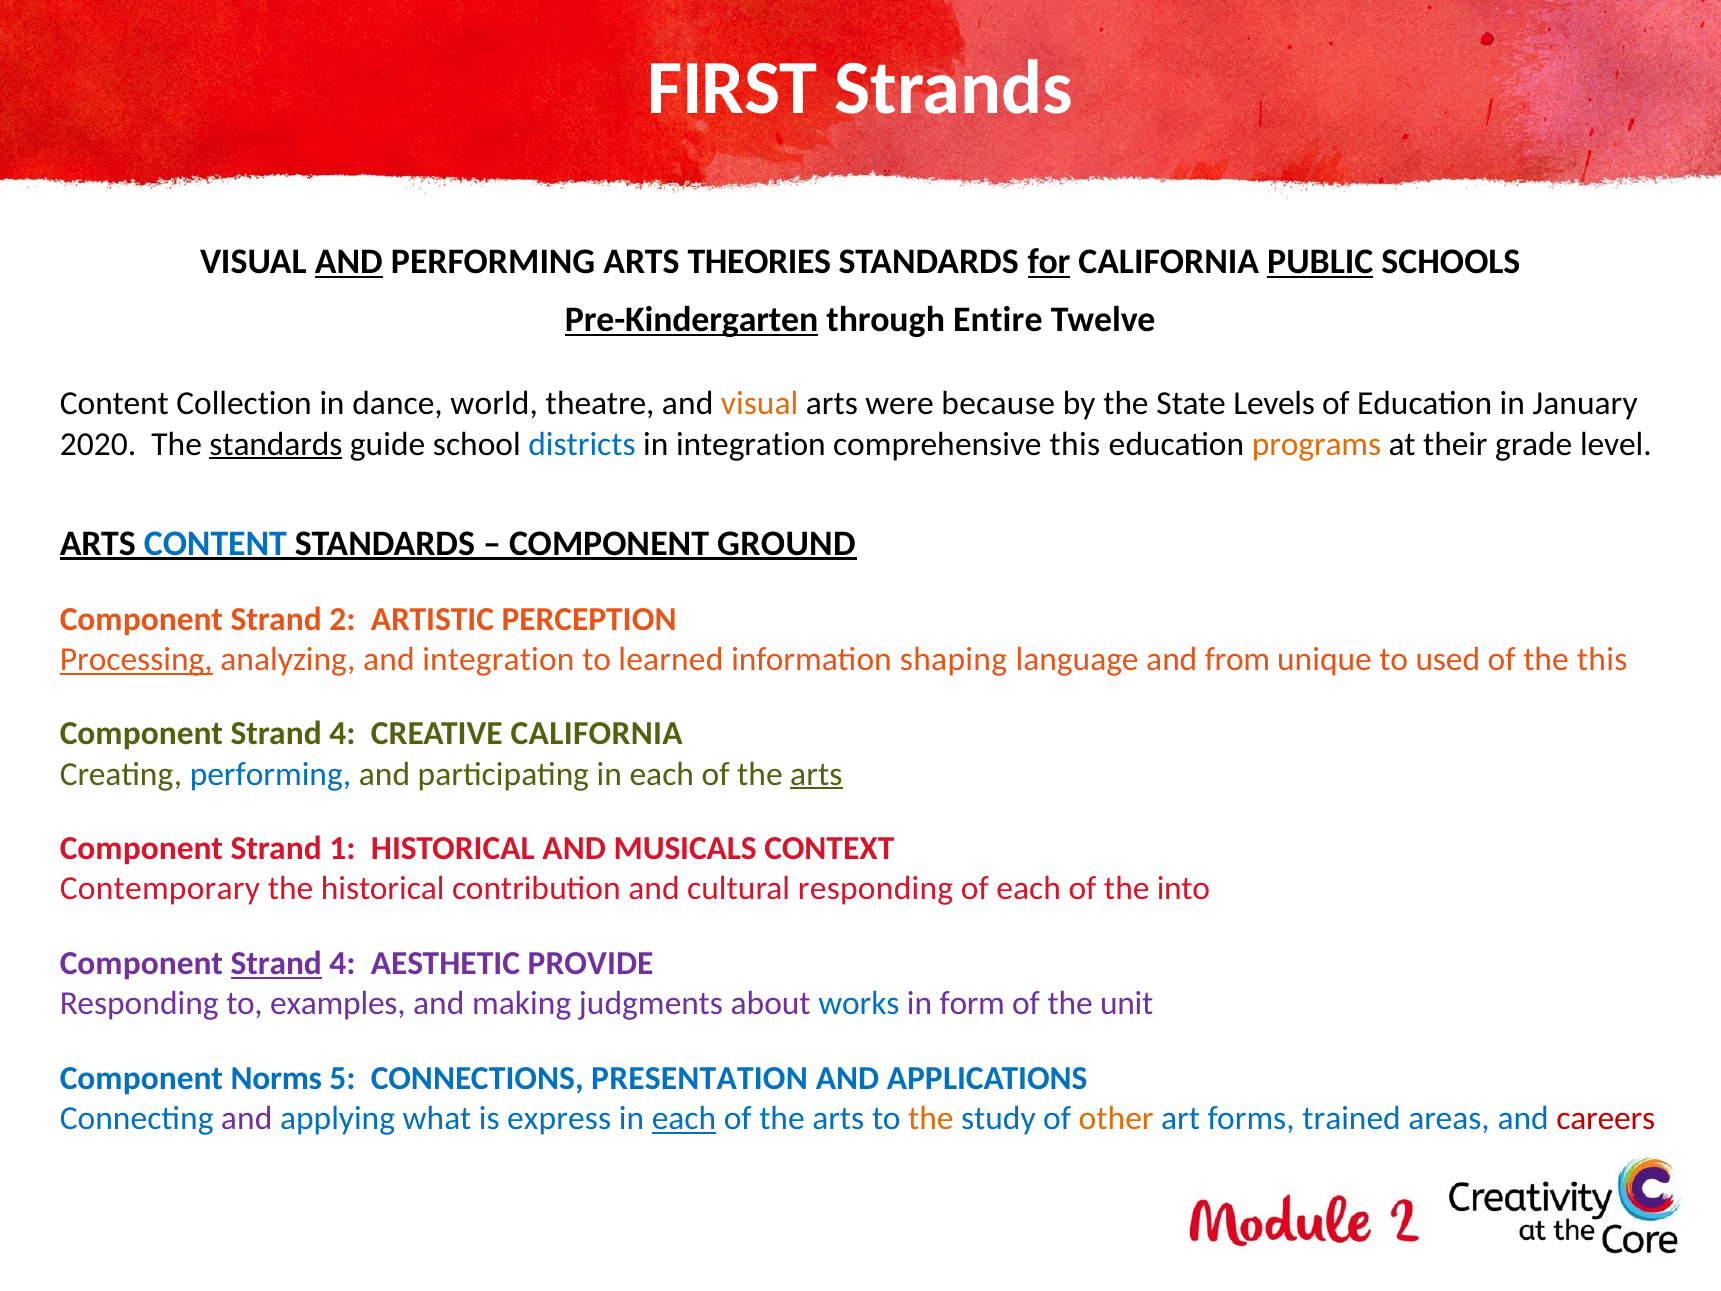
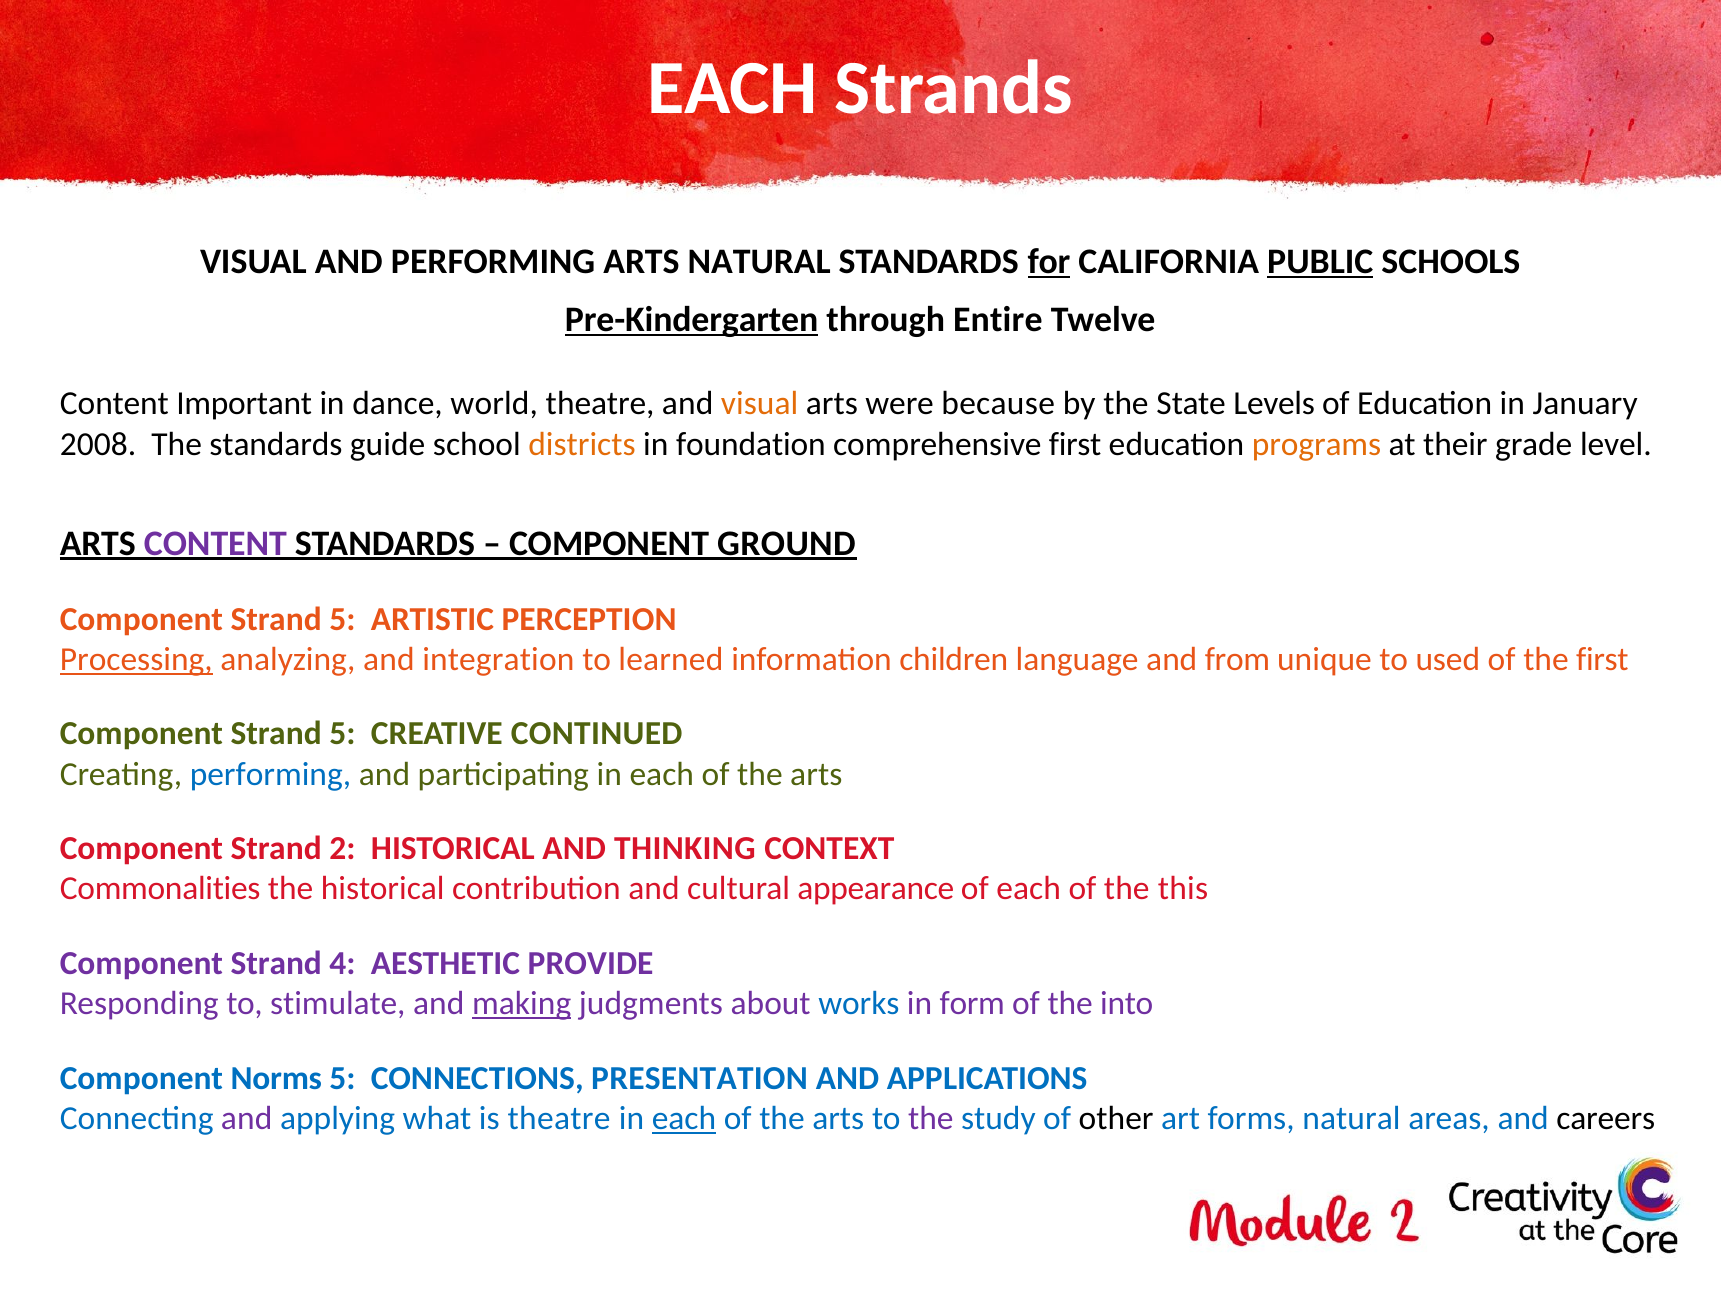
FIRST at (733, 89): FIRST -> EACH
AND at (349, 262) underline: present -> none
ARTS THEORIES: THEORIES -> NATURAL
Collection: Collection -> Important
2020: 2020 -> 2008
standards at (276, 444) underline: present -> none
districts colour: blue -> orange
in integration: integration -> foundation
comprehensive this: this -> first
CONTENT at (215, 543) colour: blue -> purple
2 at (342, 619): 2 -> 5
shaping: shaping -> children
the this: this -> first
4 at (342, 734): 4 -> 5
CREATIVE CALIFORNIA: CALIFORNIA -> CONTINUED
arts at (816, 774) underline: present -> none
1: 1 -> 2
MUSICALS: MUSICALS -> THINKING
Contemporary: Contemporary -> Commonalities
cultural responding: responding -> appearance
into: into -> this
Strand at (276, 963) underline: present -> none
examples: examples -> stimulate
making underline: none -> present
unit: unit -> into
is express: express -> theatre
the at (931, 1118) colour: orange -> purple
other colour: orange -> black
forms trained: trained -> natural
careers colour: red -> black
